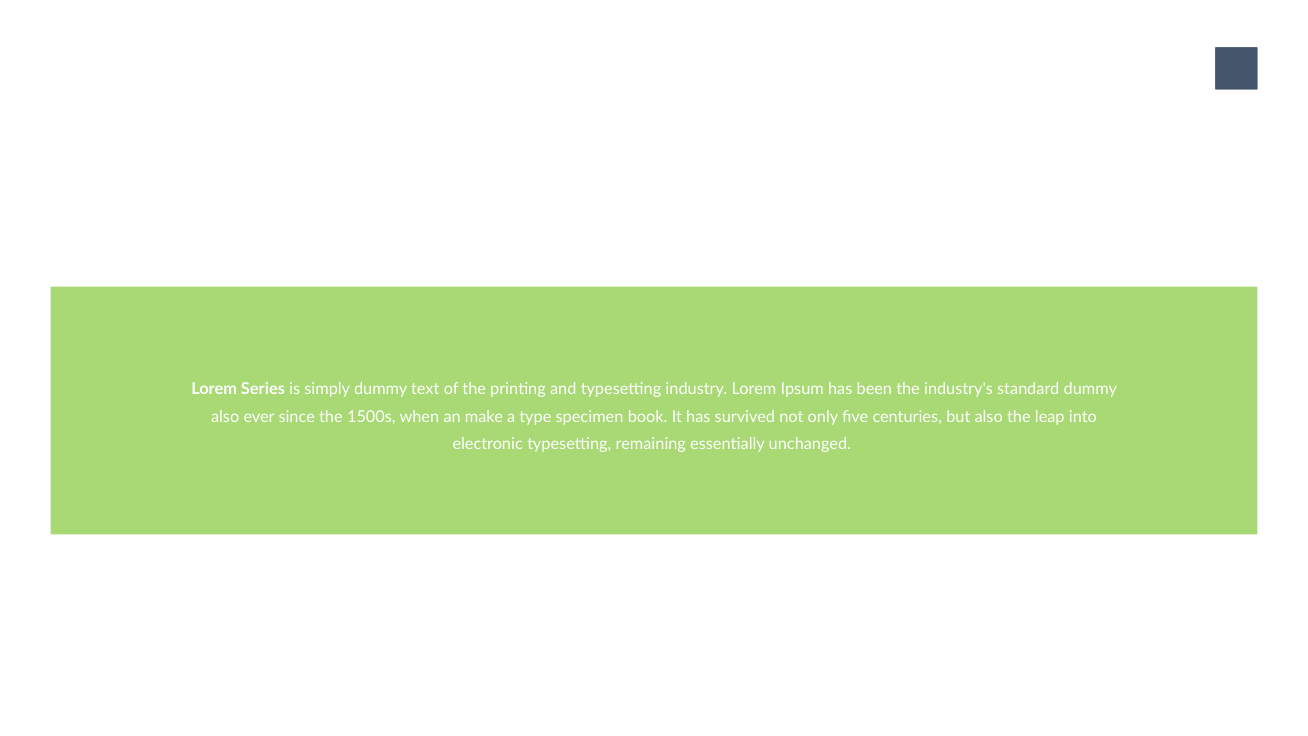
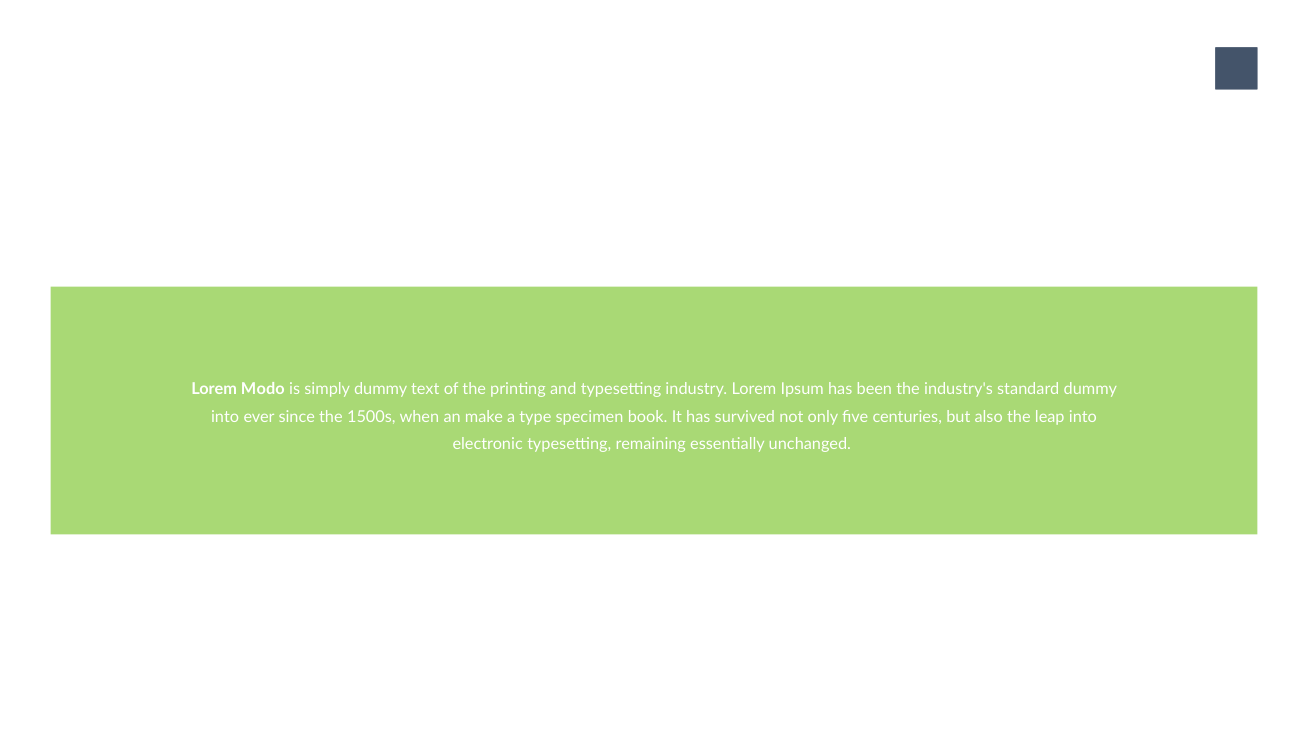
Lorem Series: Series -> Modo
also at (225, 416): also -> into
